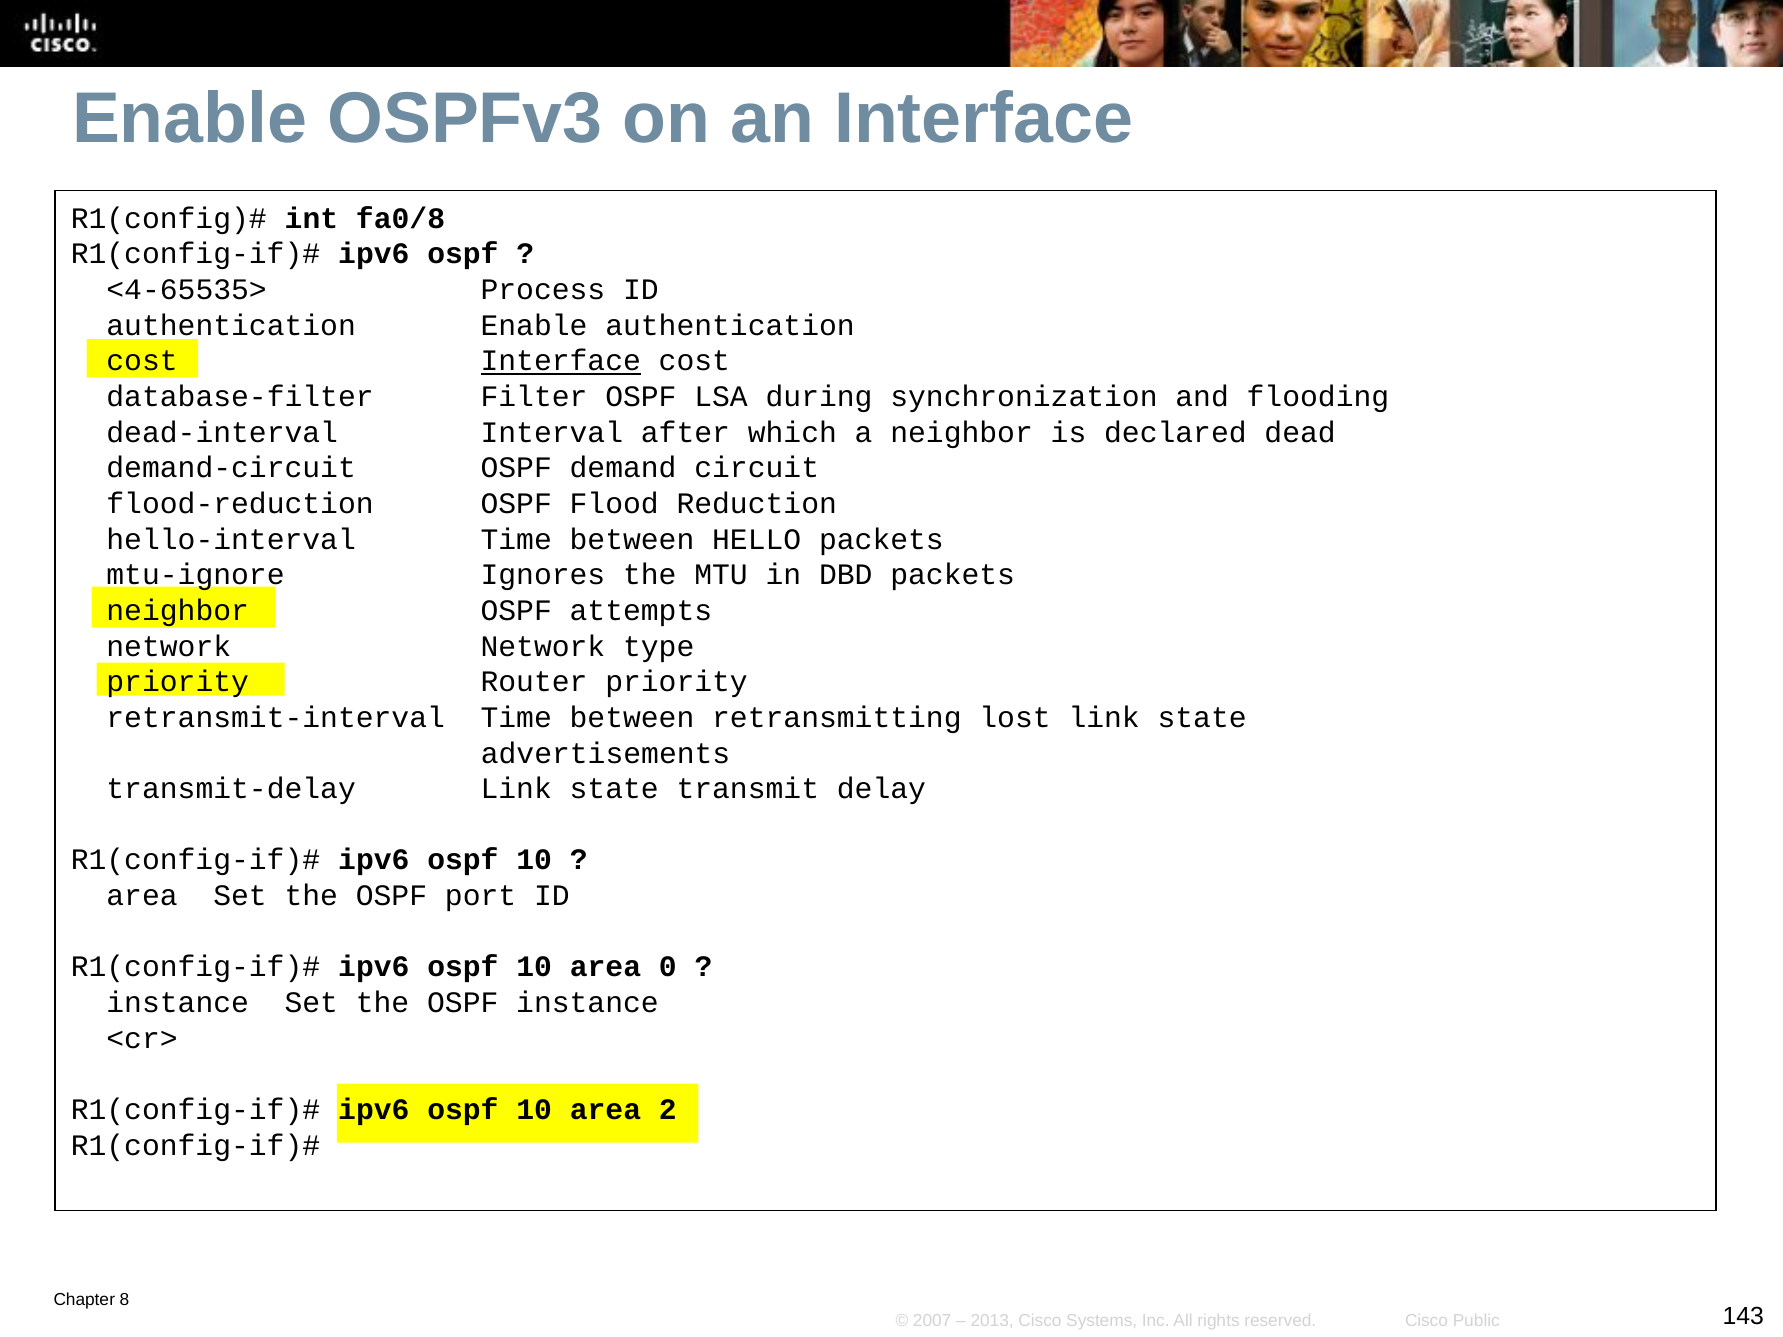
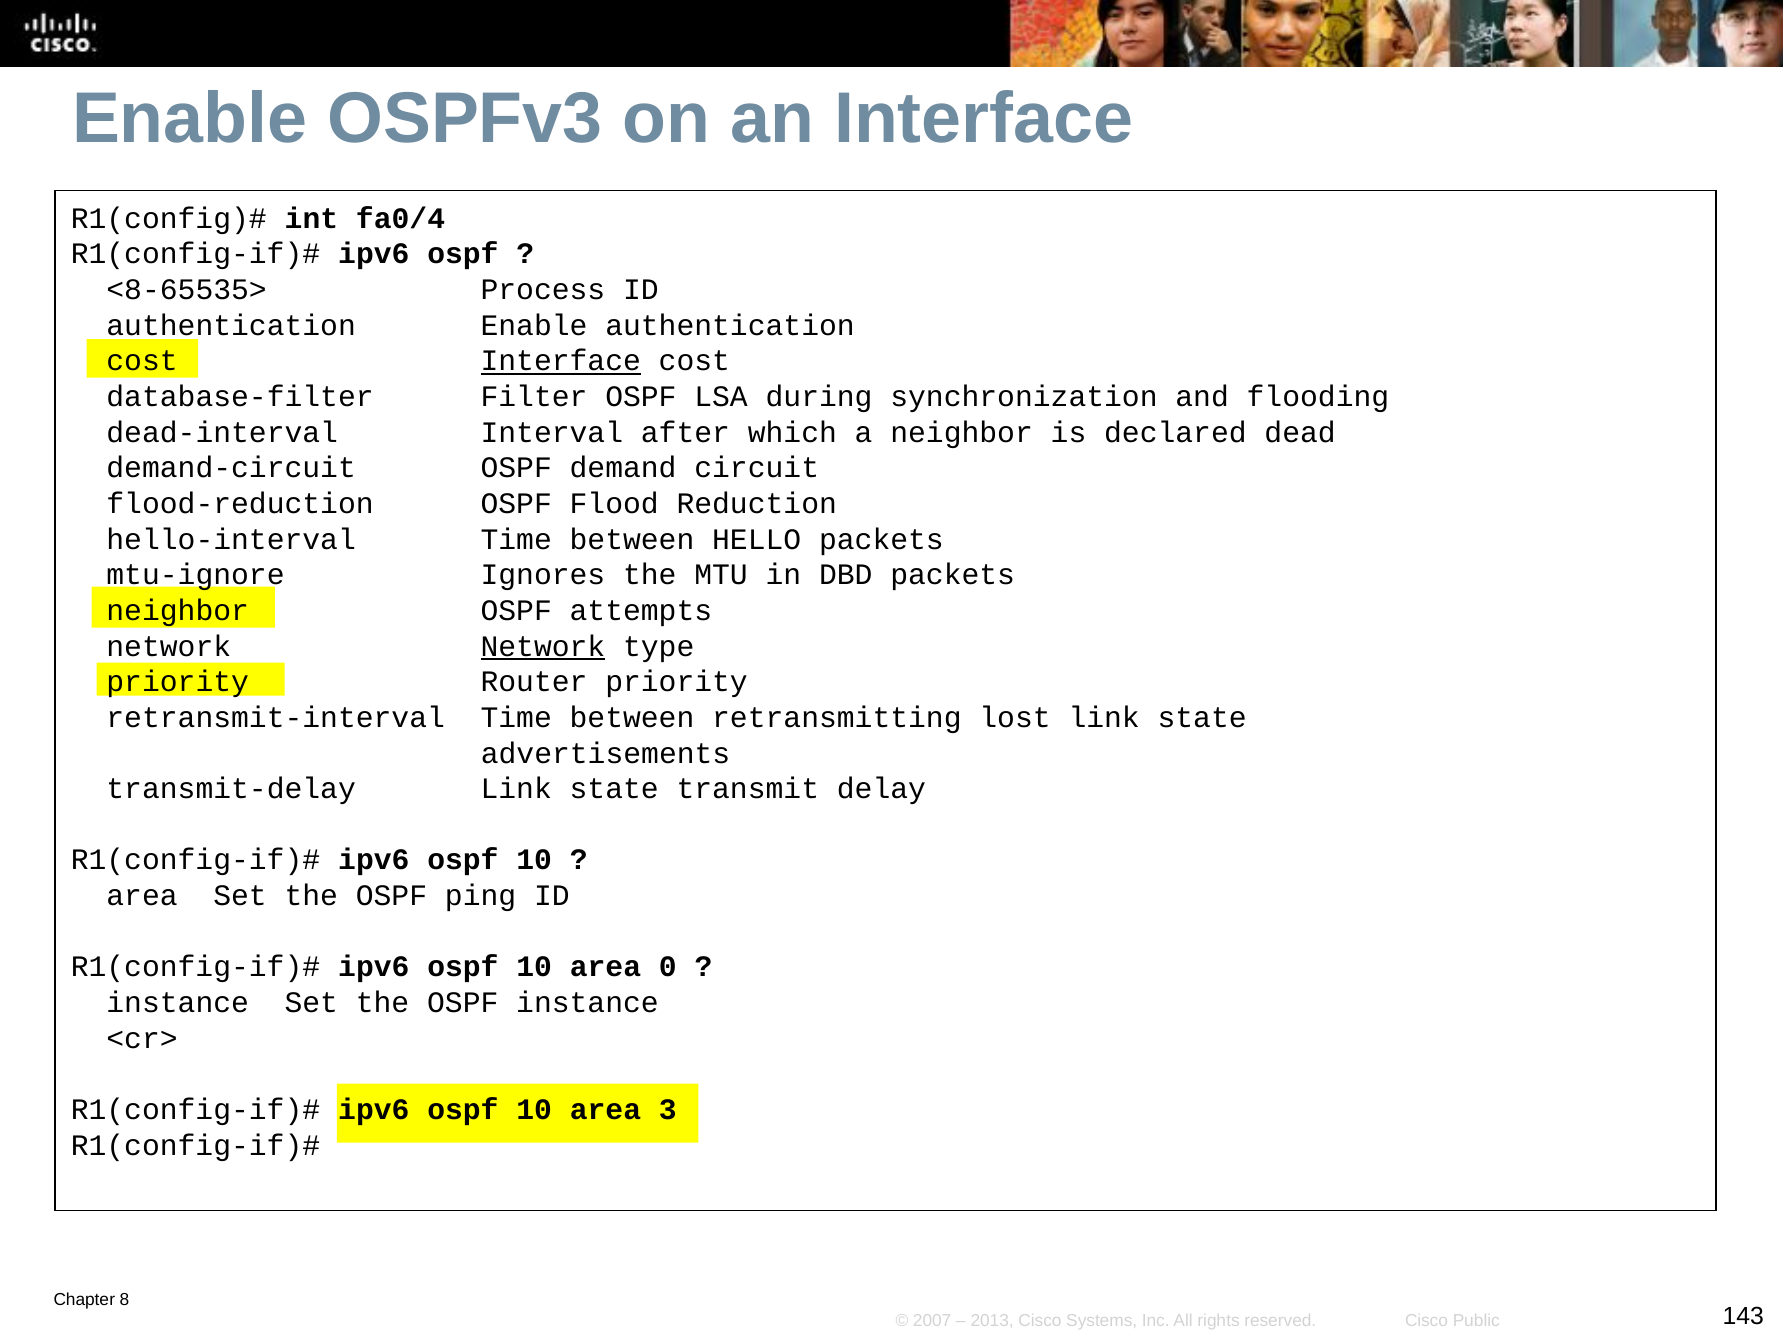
fa0/8: fa0/8 -> fa0/4
<4-65535>: <4-65535> -> <8-65535>
Network at (543, 646) underline: none -> present
port: port -> ping
2: 2 -> 3
